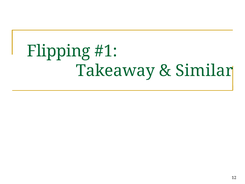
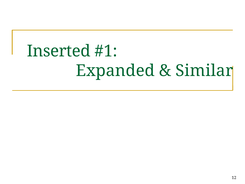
Flipping: Flipping -> Inserted
Takeaway: Takeaway -> Expanded
